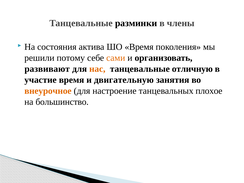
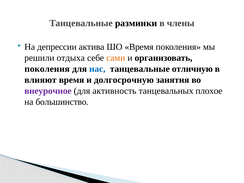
состояния: состояния -> депрессии
потому: потому -> отдыха
развивают at (47, 69): развивают -> поколения
нас colour: orange -> blue
участие: участие -> влияют
двигательную: двигательную -> долгосрочную
внеурочное colour: orange -> purple
настроение: настроение -> активность
